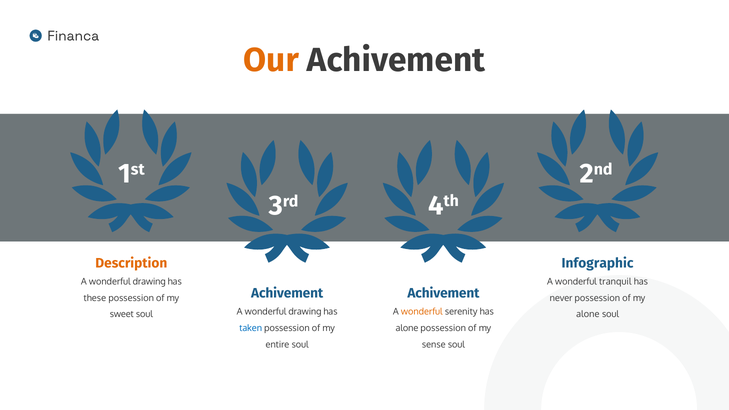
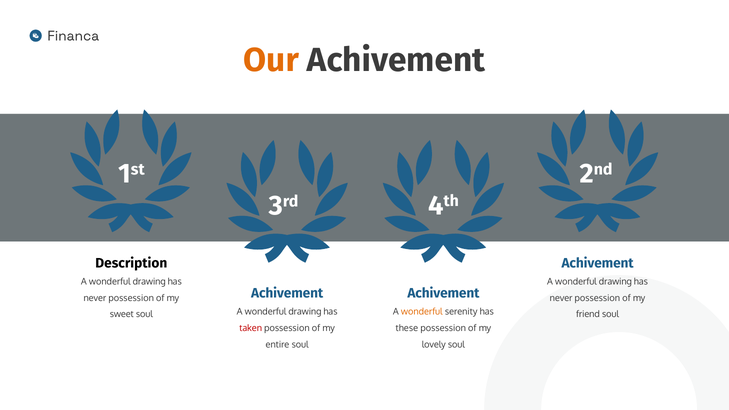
Description colour: orange -> black
Infographic at (597, 263): Infographic -> Achivement
tranquil at (615, 282): tranquil -> drawing
these at (95, 298): these -> never
alone at (588, 315): alone -> friend
taken colour: blue -> red
alone at (407, 328): alone -> these
sense: sense -> lovely
